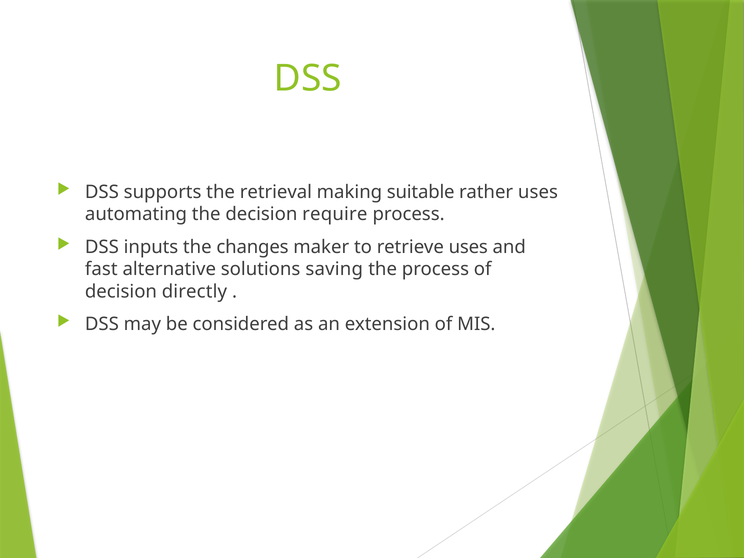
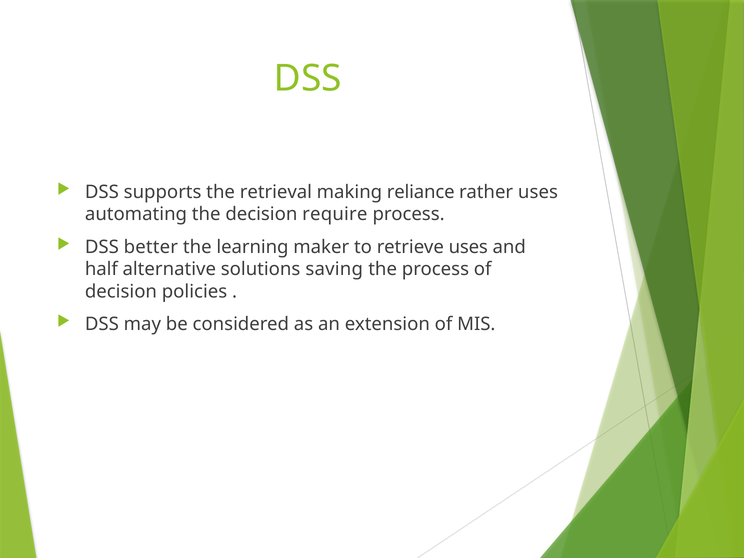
suitable: suitable -> reliance
inputs: inputs -> better
changes: changes -> learning
fast: fast -> half
directly: directly -> policies
